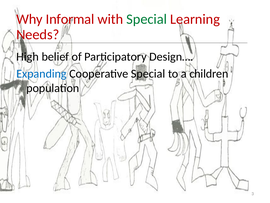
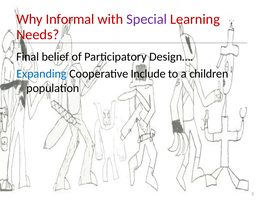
Special at (147, 19) colour: green -> purple
High: High -> Final
Cooperative Special: Special -> Include
